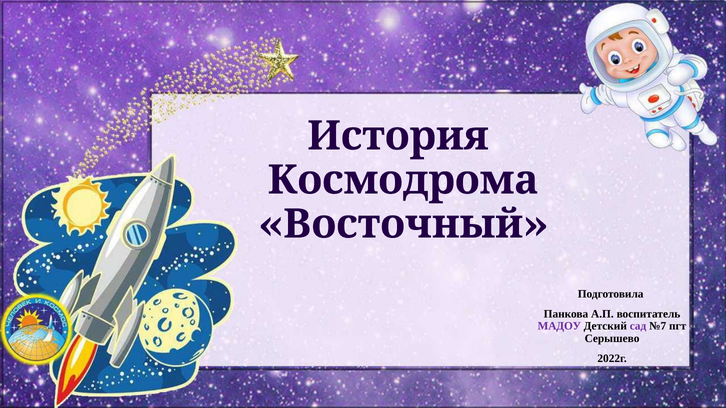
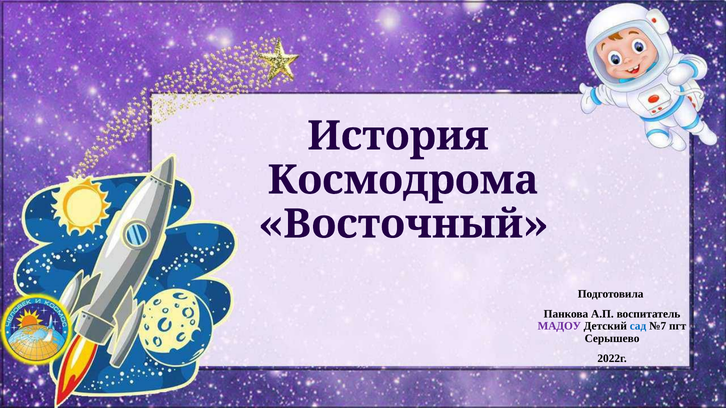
сад colour: purple -> blue
